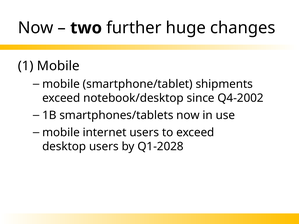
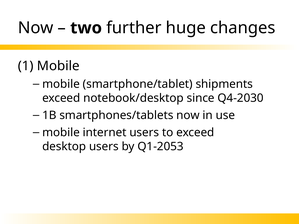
Q4-2002: Q4-2002 -> Q4-2030
Q1-2028: Q1-2028 -> Q1-2053
